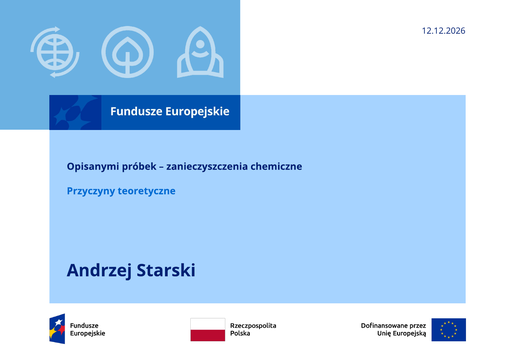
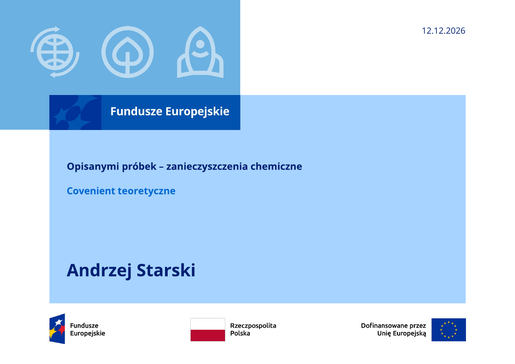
Przyczyny: Przyczyny -> Covenient
